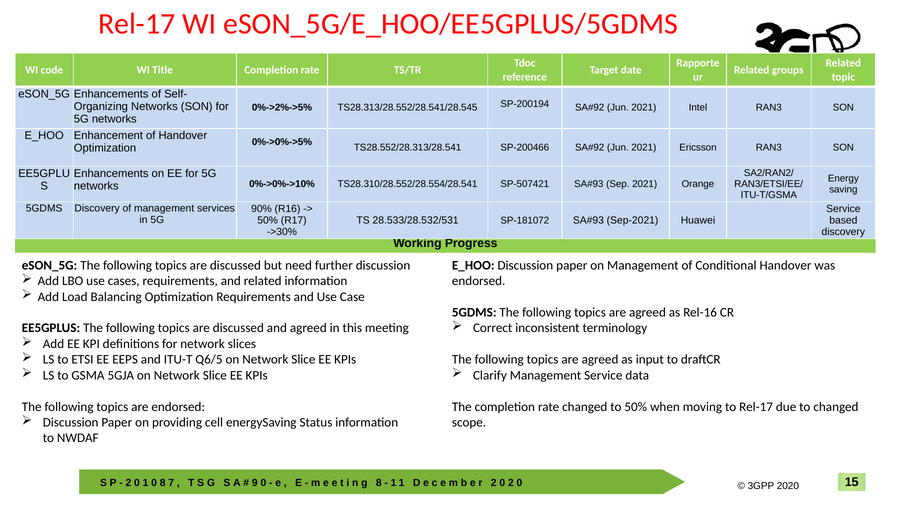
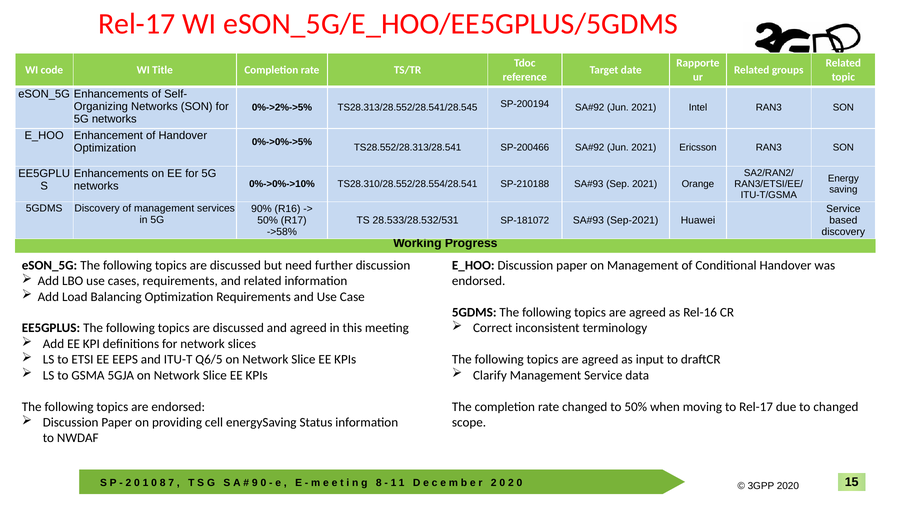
SP-507421: SP-507421 -> SP-210188
->30%: ->30% -> ->58%
